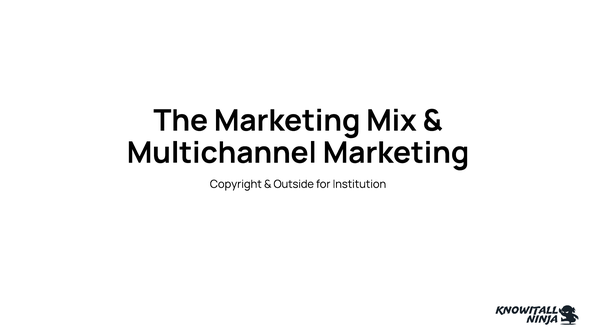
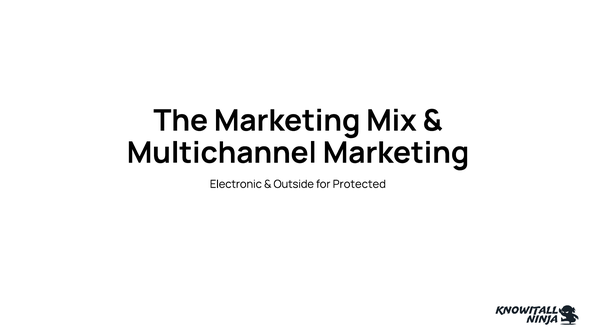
Copyright: Copyright -> Electronic
Institution: Institution -> Protected
